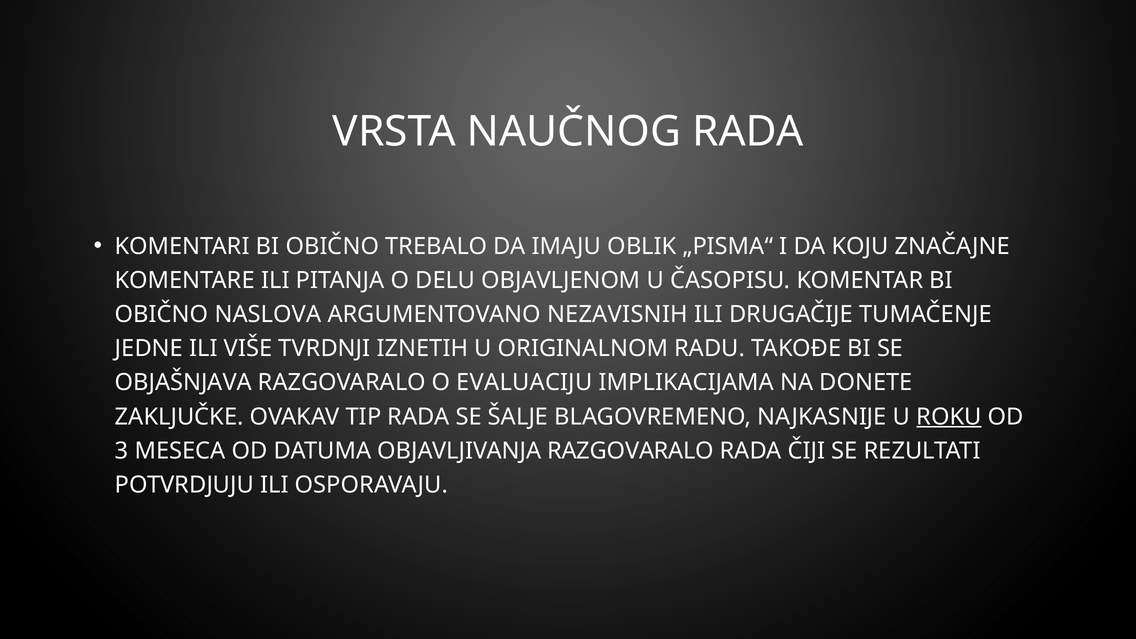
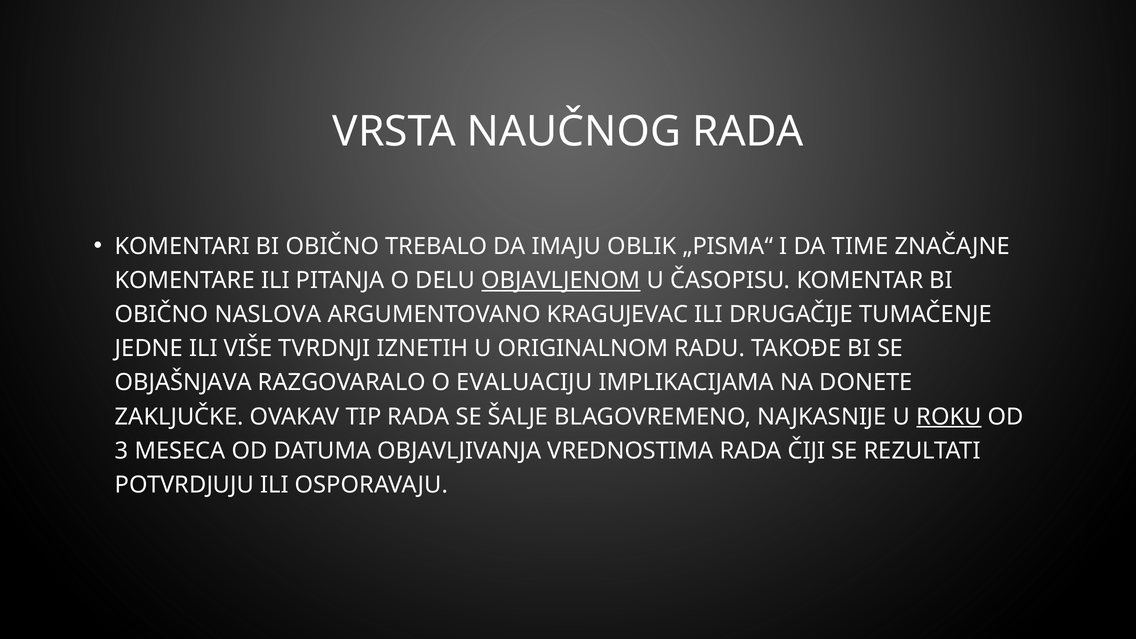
KOJU: KOJU -> TIME
OBJAVLJENOM underline: none -> present
NEZAVISNIH: NEZAVISNIH -> KRAGUJEVAC
OBJAVLJIVANJA RAZGOVARALO: RAZGOVARALO -> VREDNOSTIMA
